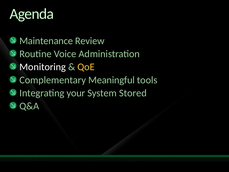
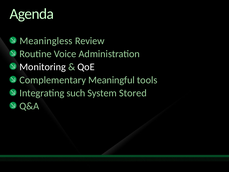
Maintenance: Maintenance -> Meaningless
QoE colour: yellow -> white
your: your -> such
